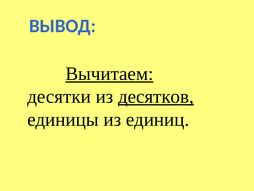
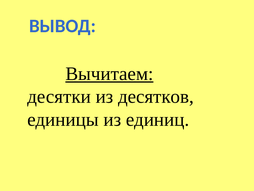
десятков underline: present -> none
